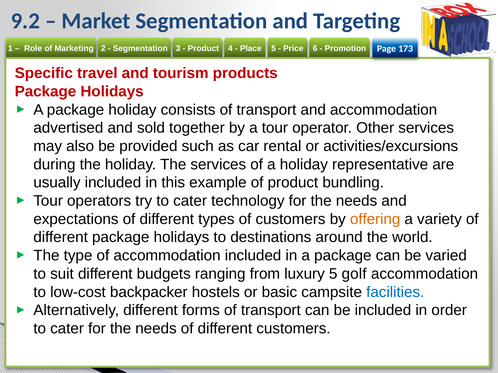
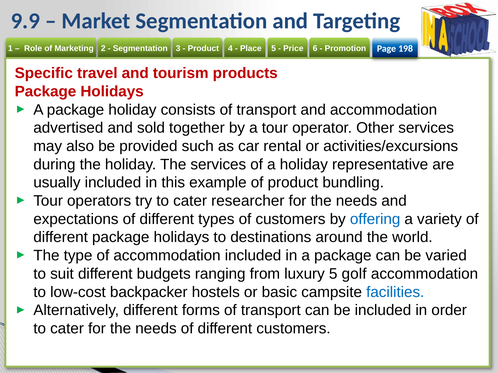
9.2: 9.2 -> 9.9
173: 173 -> 198
technology: technology -> researcher
offering colour: orange -> blue
